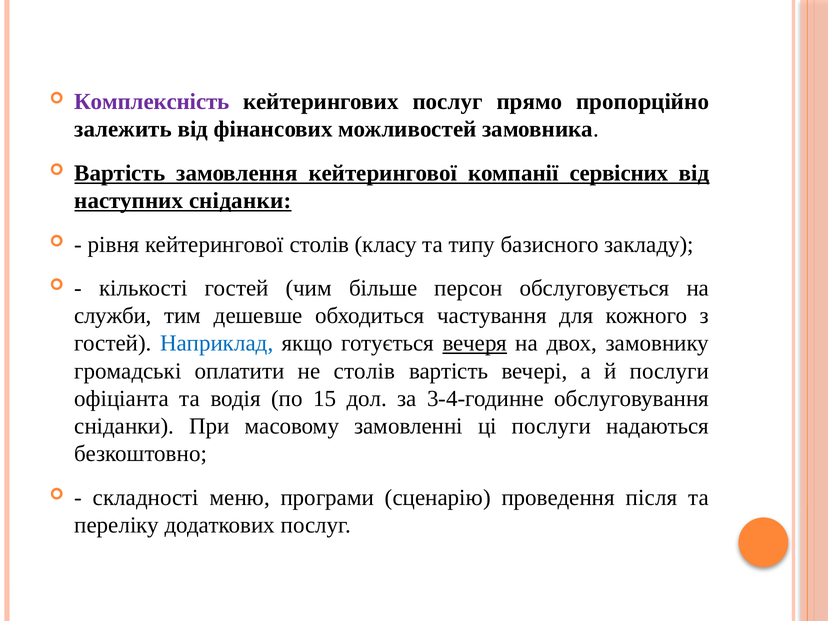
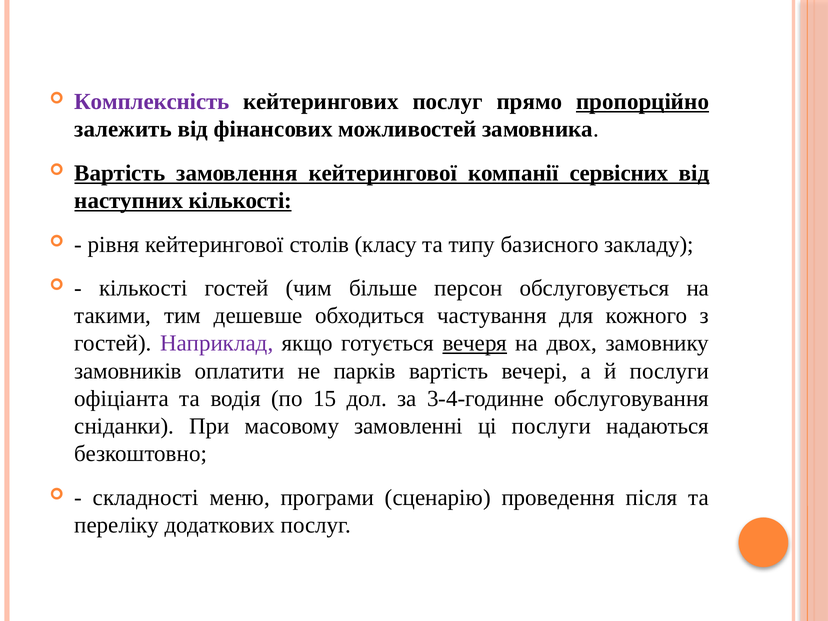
пропорційно underline: none -> present
наступних сніданки: сніданки -> кількості
служби: служби -> такими
Наприклад colour: blue -> purple
громадські: громадські -> замовників
не столів: столів -> парків
